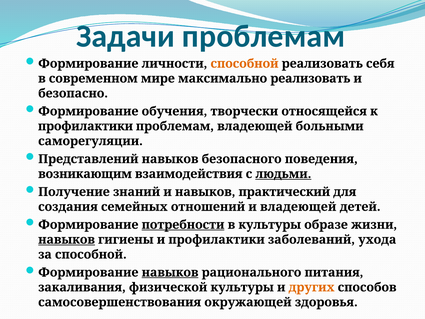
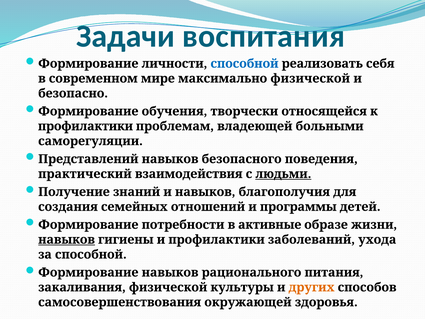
Задачи проблемам: проблемам -> воспитания
способной at (245, 64) colour: orange -> blue
максимально реализовать: реализовать -> физической
возникающим: возникающим -> практический
практический: практический -> благополучия
и владеющей: владеющей -> программы
потребности underline: present -> none
в культуры: культуры -> активные
навыков at (170, 272) underline: present -> none
